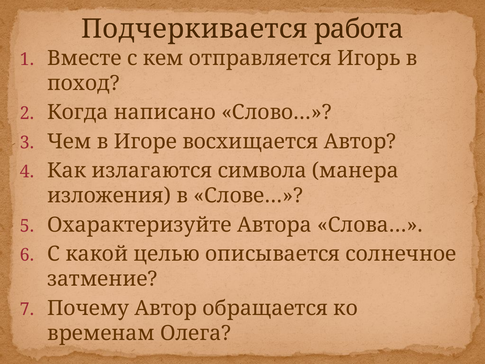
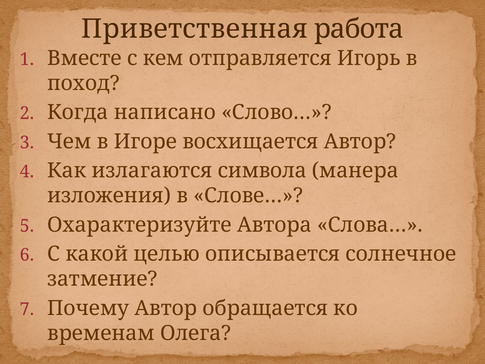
Подчеркивается: Подчеркивается -> Приветственная
